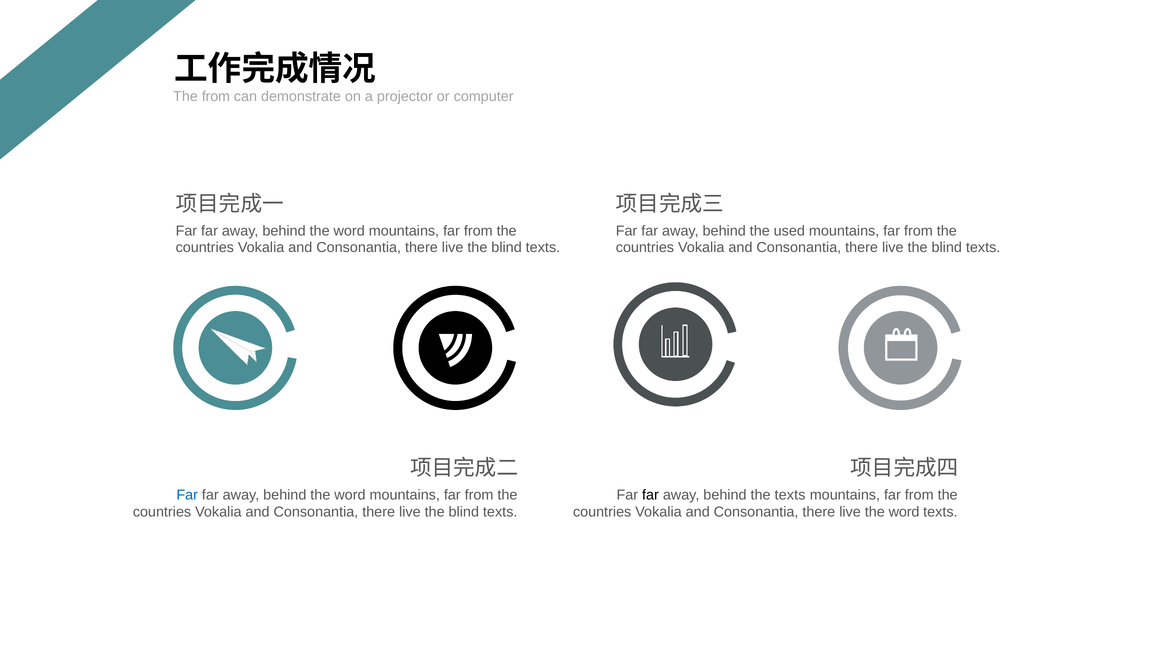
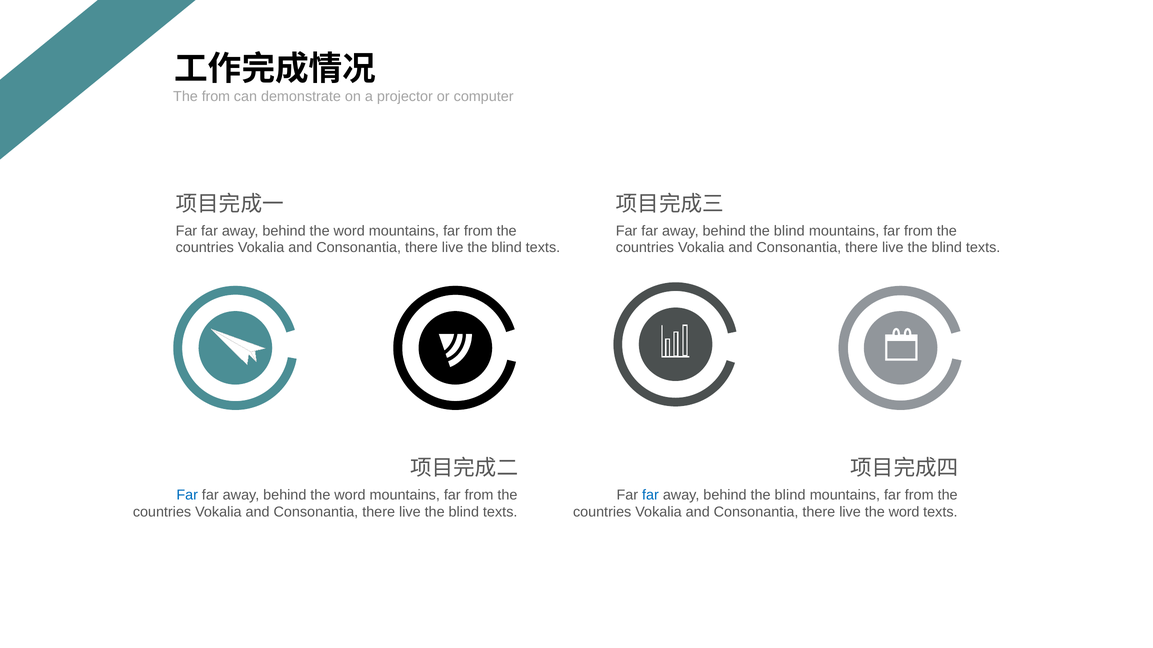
used at (789, 231): used -> blind
far at (650, 496) colour: black -> blue
texts at (790, 496): texts -> blind
